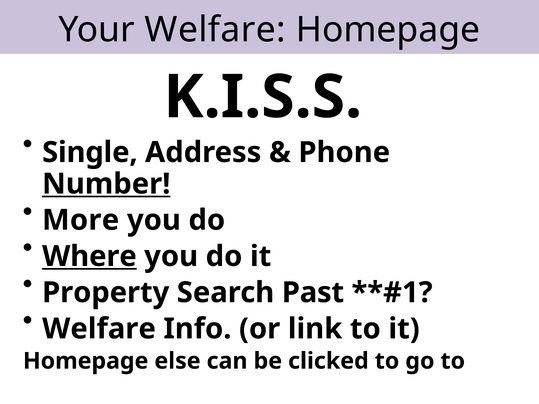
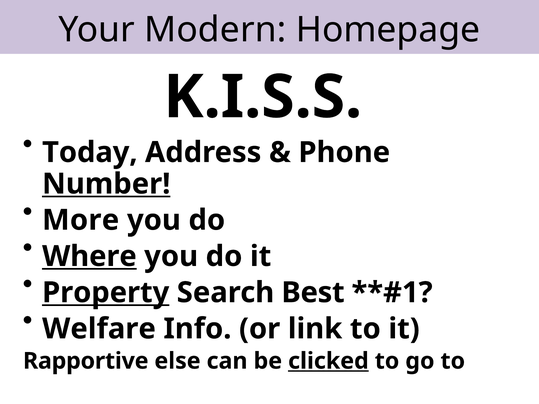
Your Welfare: Welfare -> Modern
Single: Single -> Today
Property underline: none -> present
Past: Past -> Best
Homepage at (86, 361): Homepage -> Rapportive
clicked underline: none -> present
